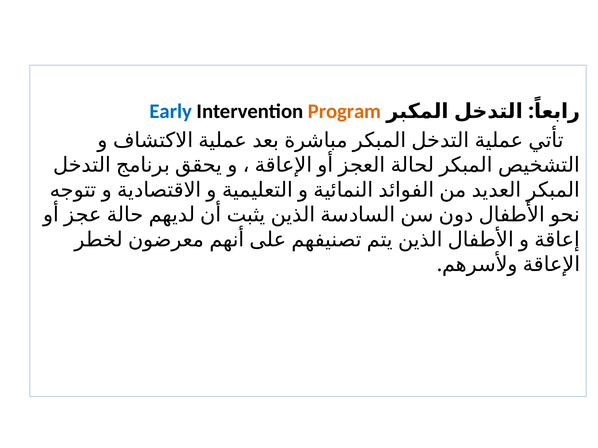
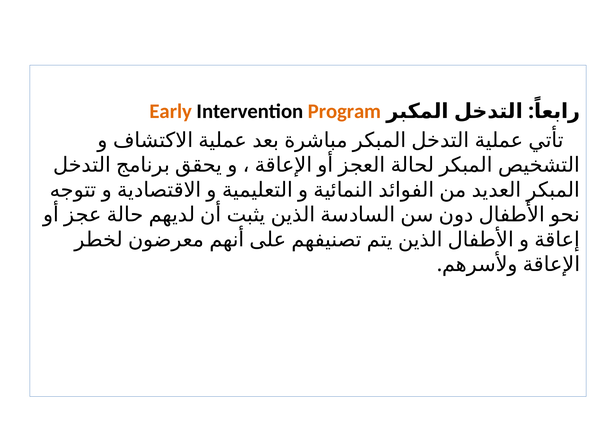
Early colour: blue -> orange
